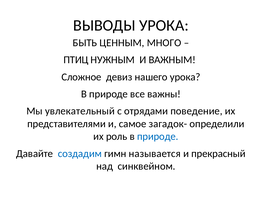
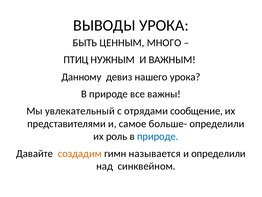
Сложное: Сложное -> Данному
поведение: поведение -> сообщение
загадок-: загадок- -> больше-
создадим colour: blue -> orange
и прекрасный: прекрасный -> определили
